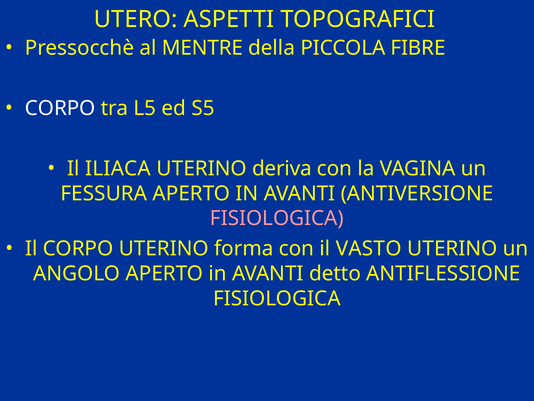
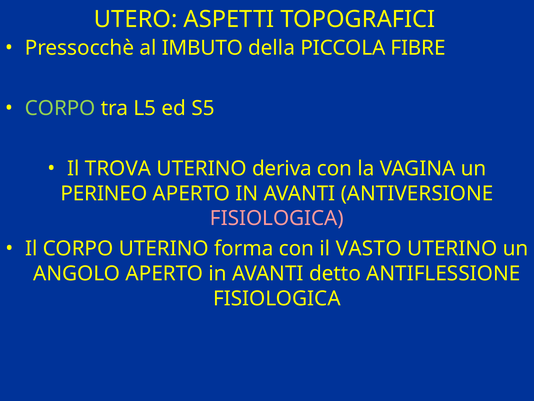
MENTRE: MENTRE -> IMBUTO
CORPO at (60, 108) colour: white -> light green
ILIACA: ILIACA -> TROVA
FESSURA: FESSURA -> PERINEO
